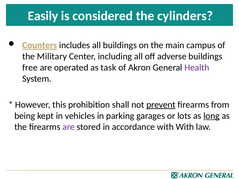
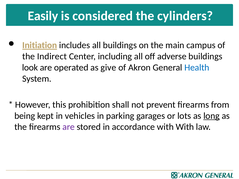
Counters: Counters -> Initiation
Military: Military -> Indirect
free: free -> look
task: task -> give
Health colour: purple -> blue
prevent underline: present -> none
